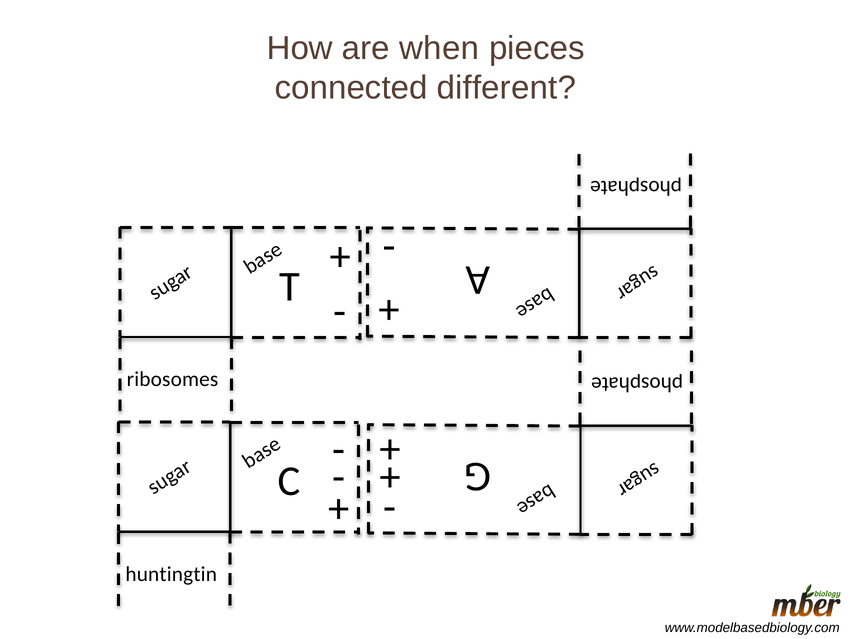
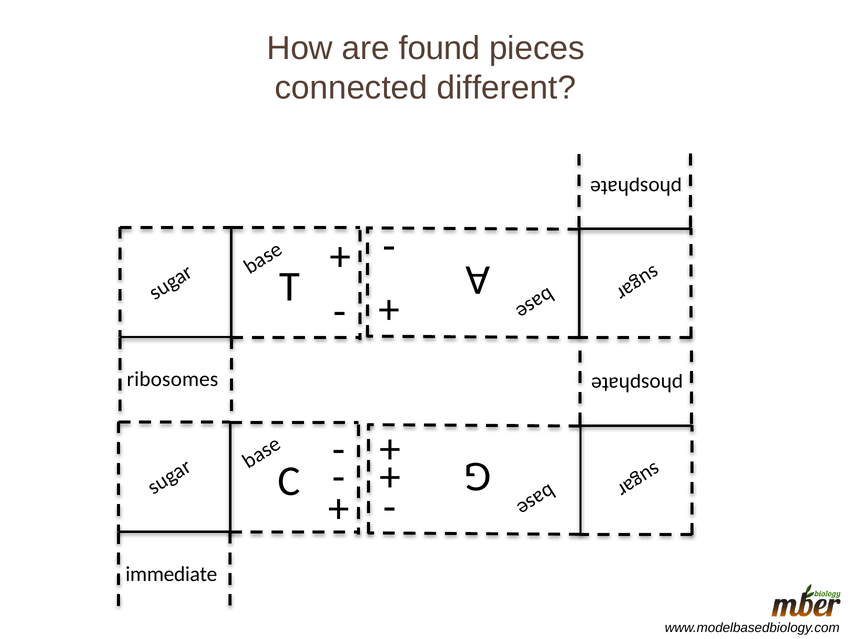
when: when -> found
huntingtin: huntingtin -> immediate
